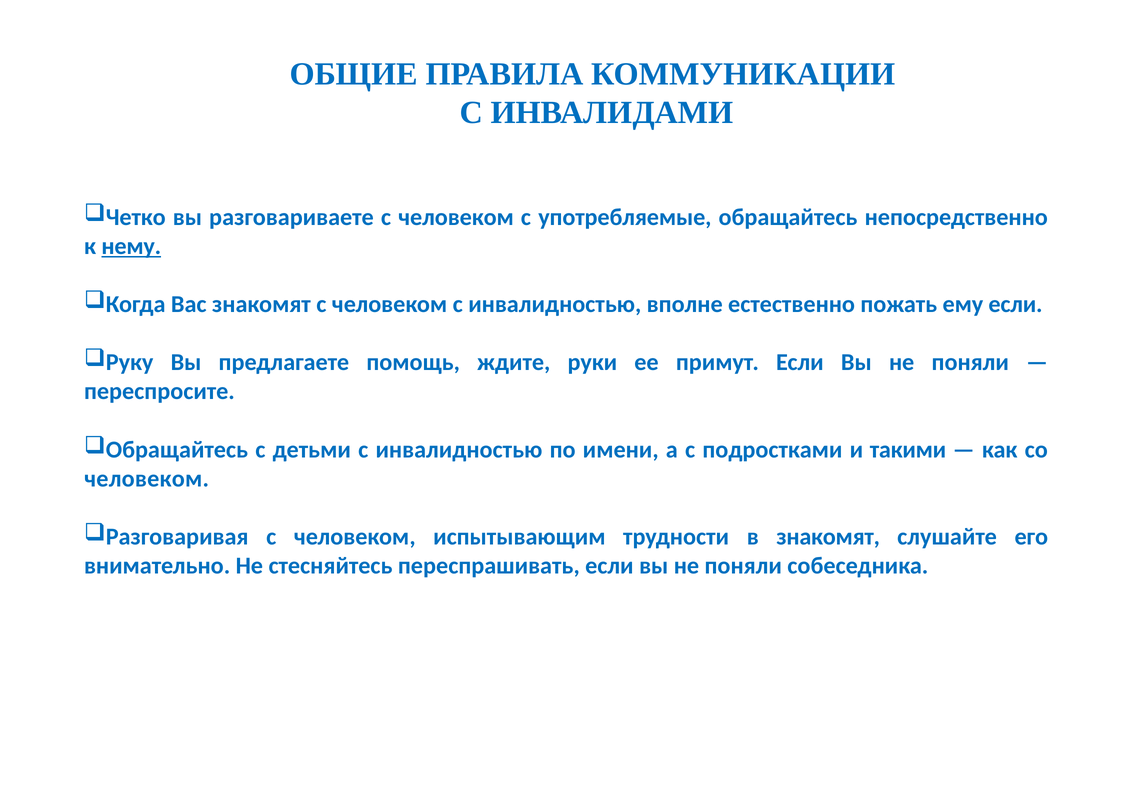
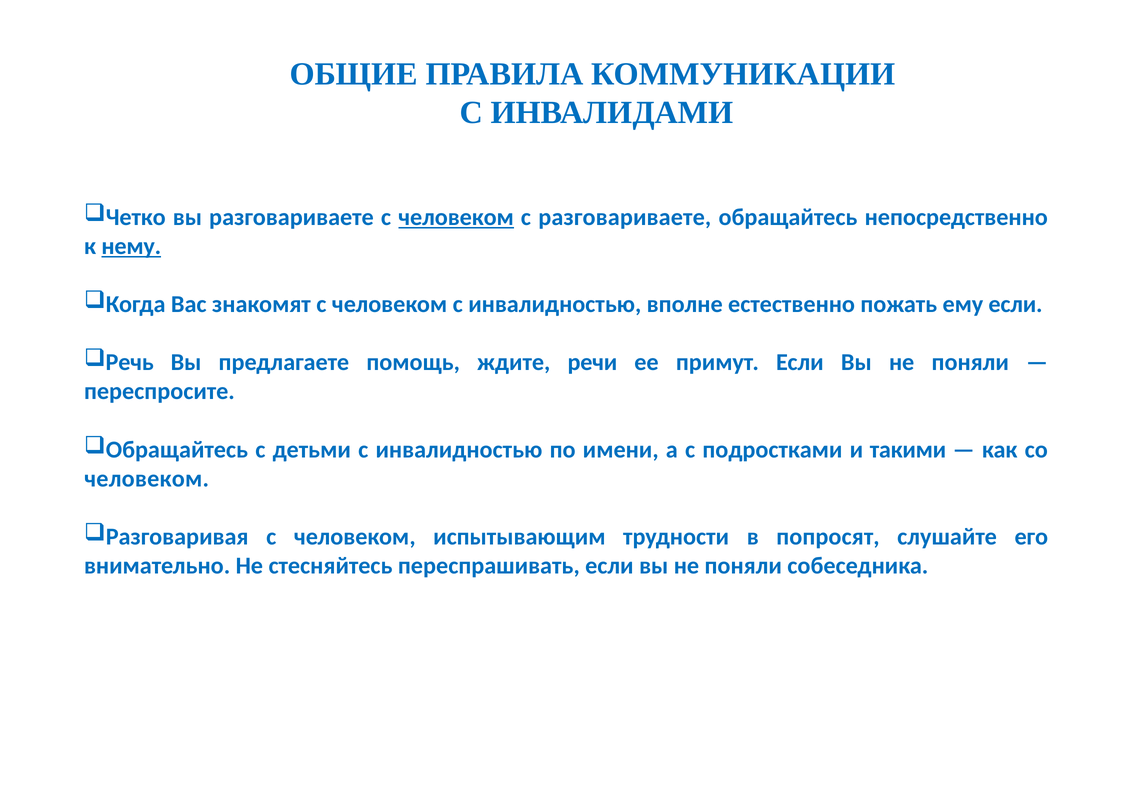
человеком at (456, 217) underline: none -> present
с употребляемые: употребляемые -> разговариваете
Руку: Руку -> Речь
руки: руки -> речи
в знакомят: знакомят -> попросят
